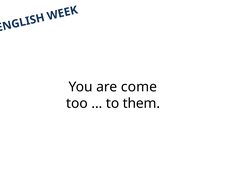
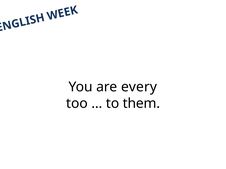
come: come -> every
